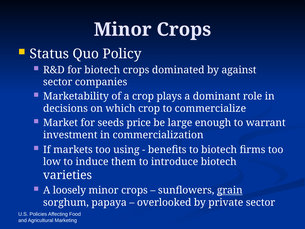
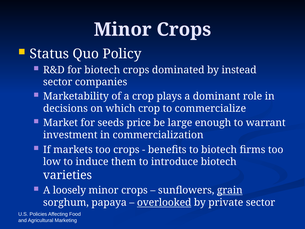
against: against -> instead
too using: using -> crops
overlooked underline: none -> present
